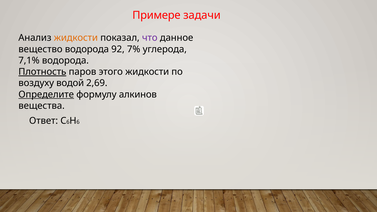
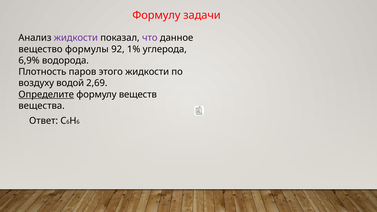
Примере at (156, 15): Примере -> Формулу
жидкости at (76, 38) colour: orange -> purple
вещество водорода: водорода -> формулы
7%: 7% -> 1%
7,1%: 7,1% -> 6,9%
Плотность underline: present -> none
алкинов: алкинов -> веществ
